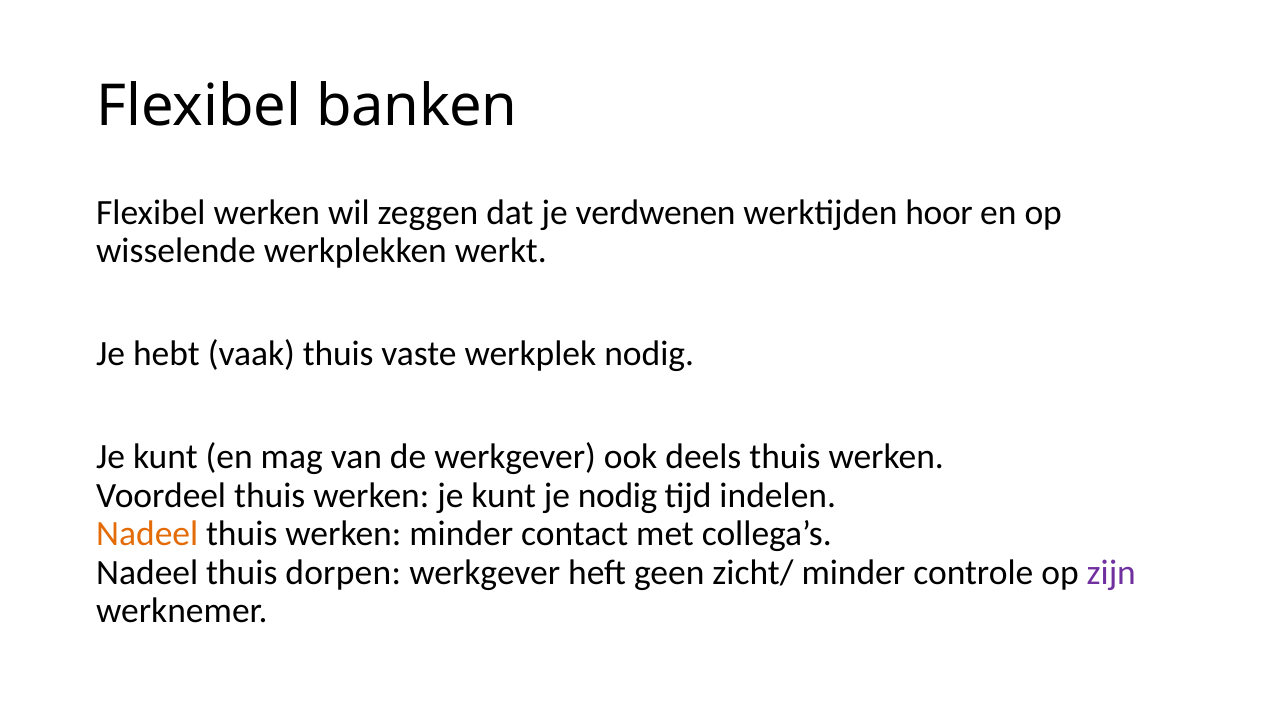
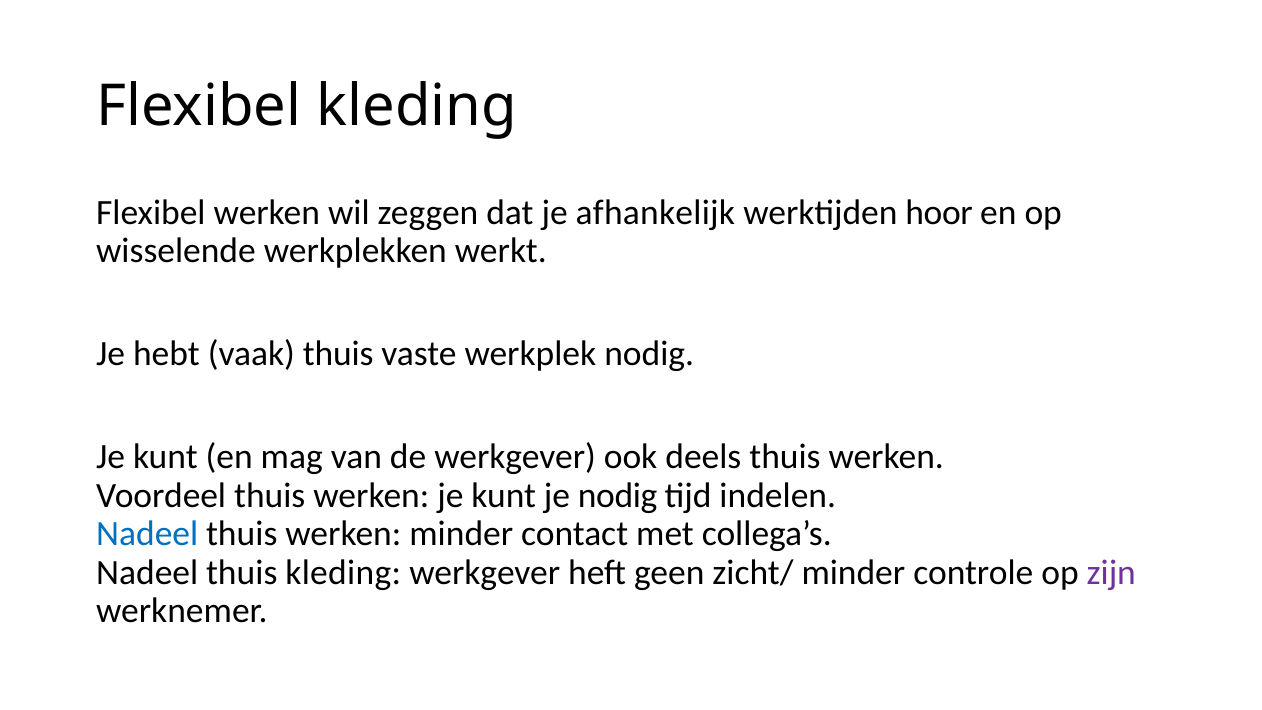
Flexibel banken: banken -> kleding
verdwenen: verdwenen -> afhankelijk
Nadeel at (147, 534) colour: orange -> blue
thuis dorpen: dorpen -> kleding
